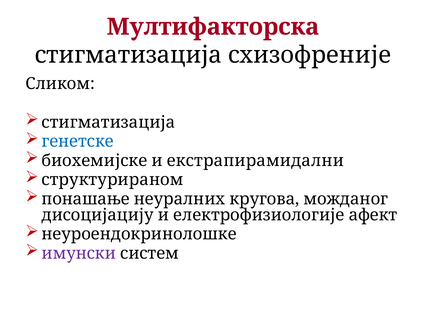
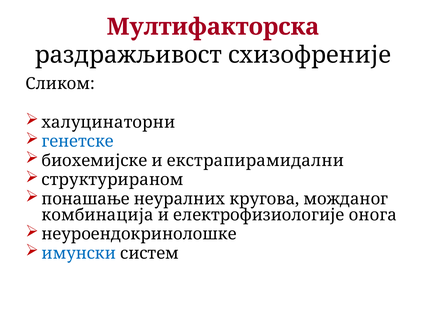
стигматизација at (128, 55): стигматизација -> раздражљивост
стигматизација at (108, 122): стигматизација -> халуцинаторни
дисоцијацију: дисоцијацију -> комбинација
афект: афект -> онога
имунски colour: purple -> blue
